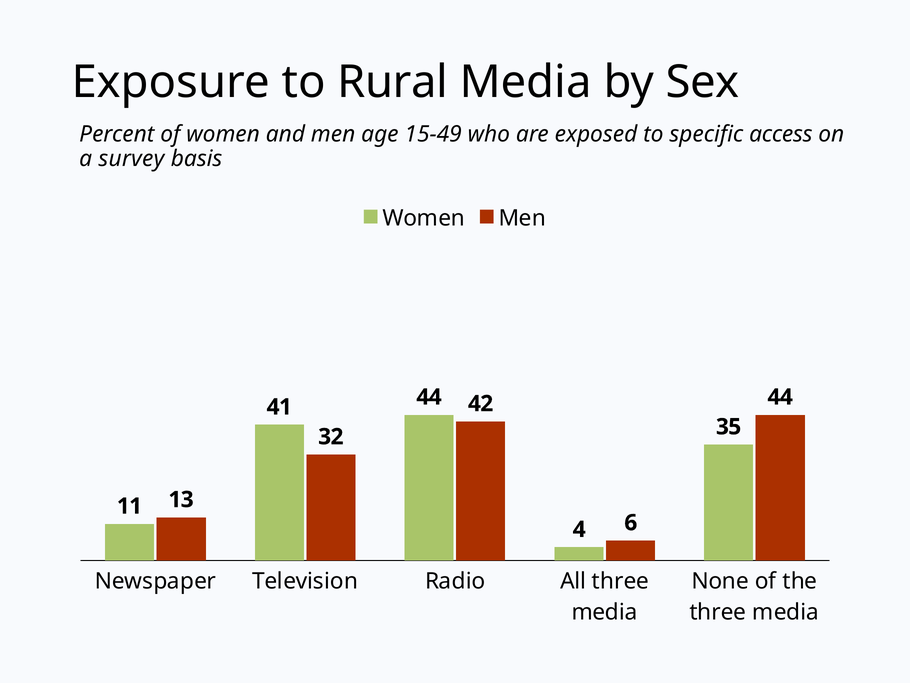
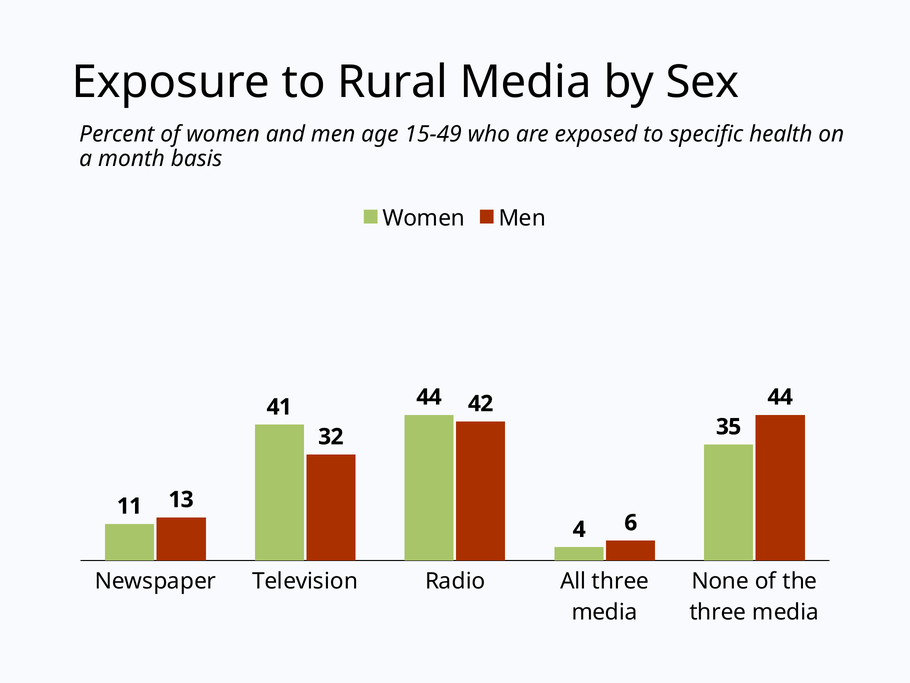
access: access -> health
survey: survey -> month
